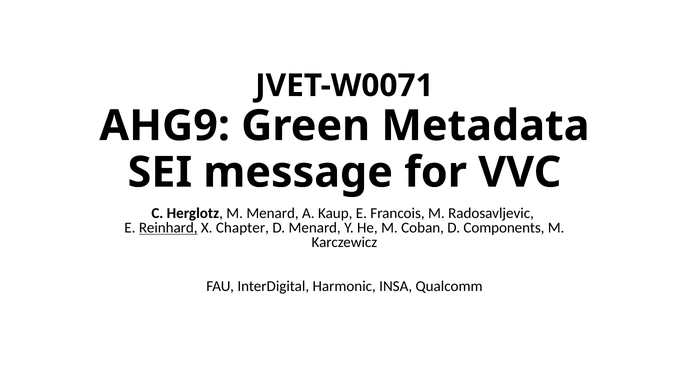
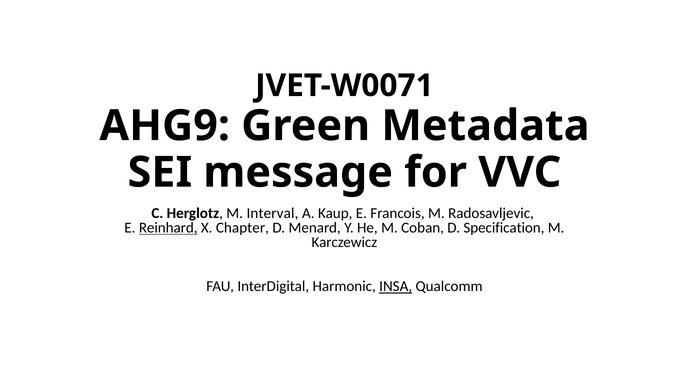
M Menard: Menard -> Interval
Components: Components -> Specification
INSA underline: none -> present
